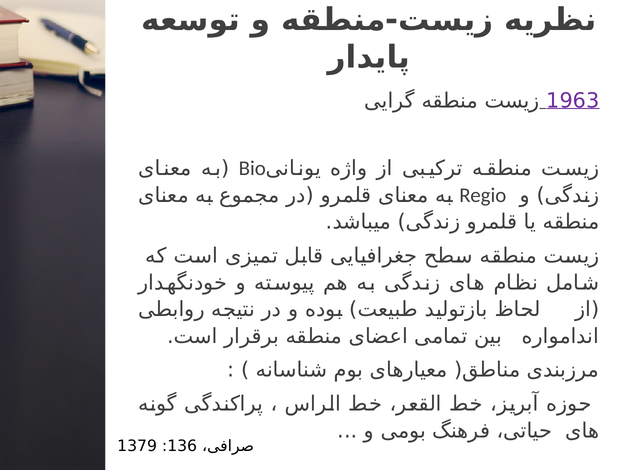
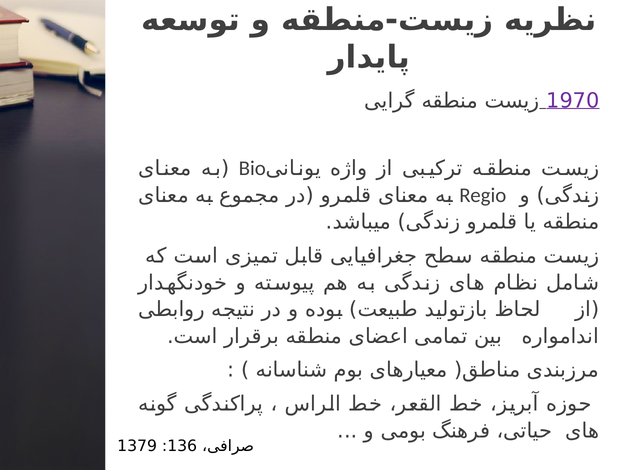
1963: 1963 -> 1970
